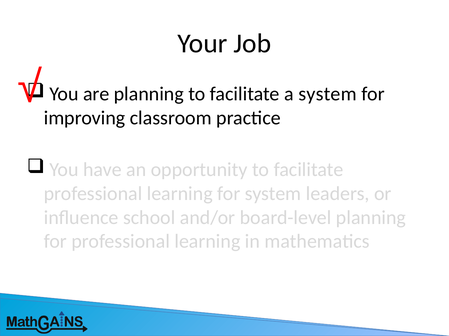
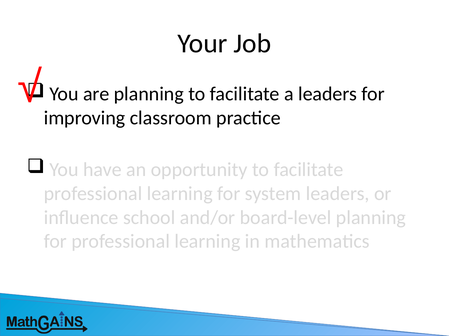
a system: system -> leaders
